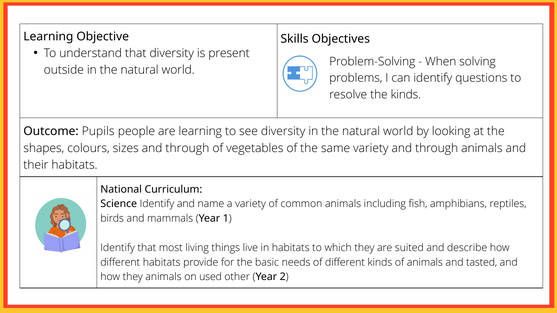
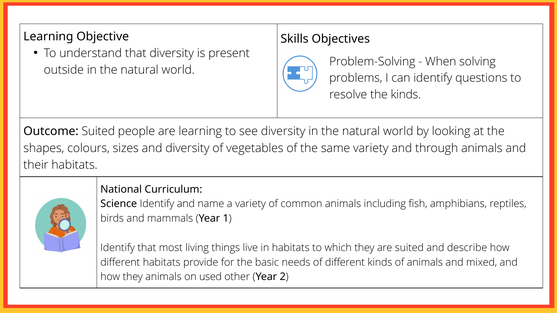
Outcome Pupils: Pupils -> Suited
sizes and through: through -> diversity
tasted: tasted -> mixed
